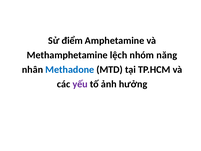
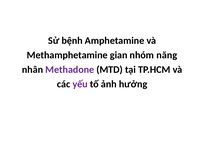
điểm: điểm -> bệnh
lệch: lệch -> gian
Methadone colour: blue -> purple
